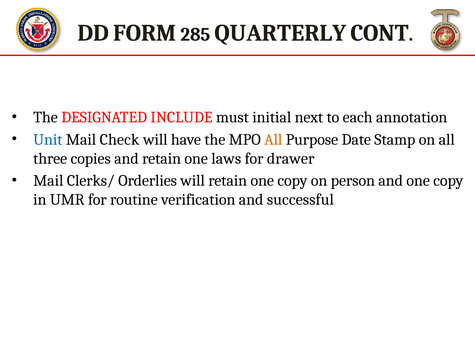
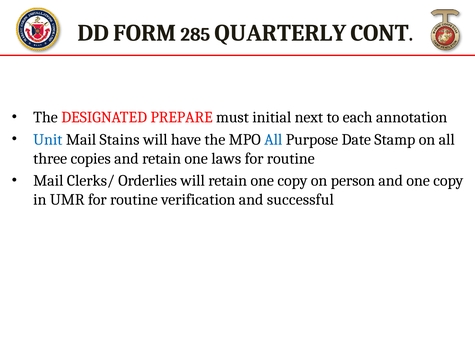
INCLUDE: INCLUDE -> PREPARE
Check: Check -> Stains
All at (273, 140) colour: orange -> blue
drawer at (291, 159): drawer -> routine
